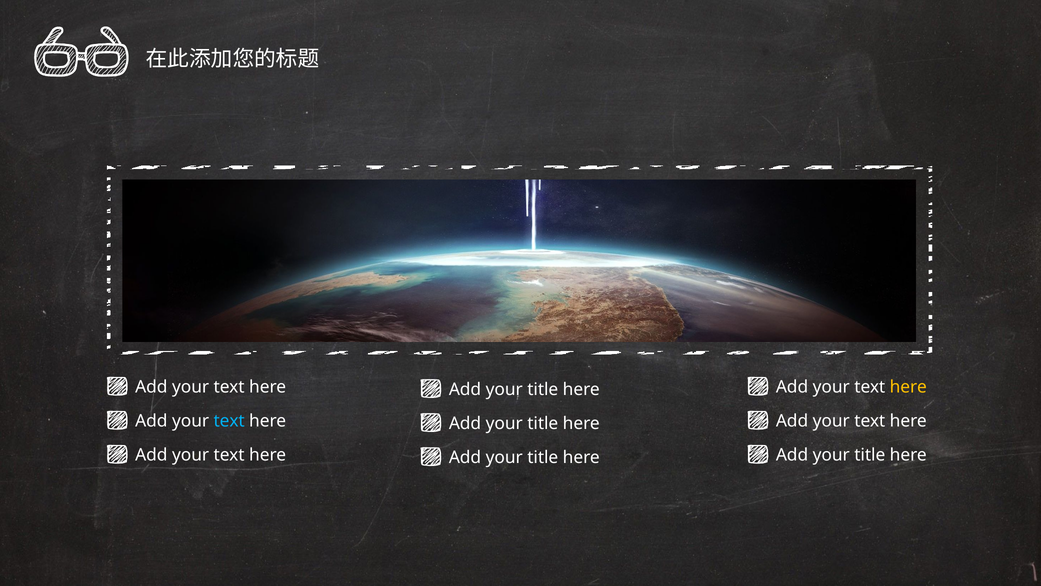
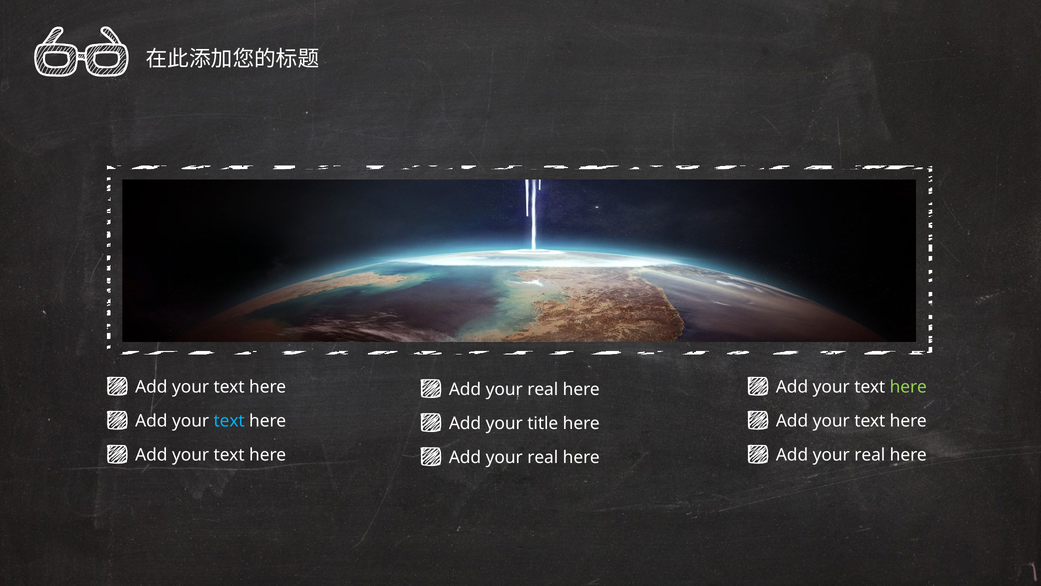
here at (908, 387) colour: yellow -> light green
title at (543, 389): title -> real
title at (870, 455): title -> real
title at (543, 457): title -> real
